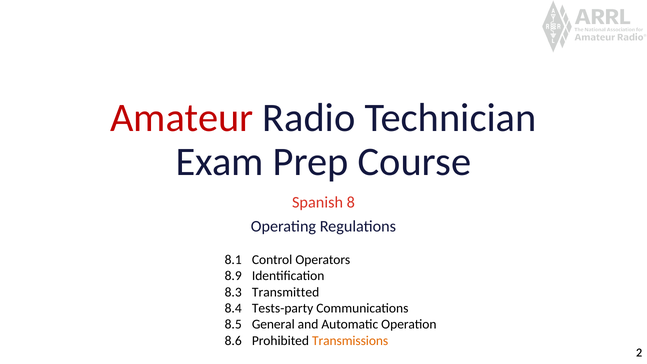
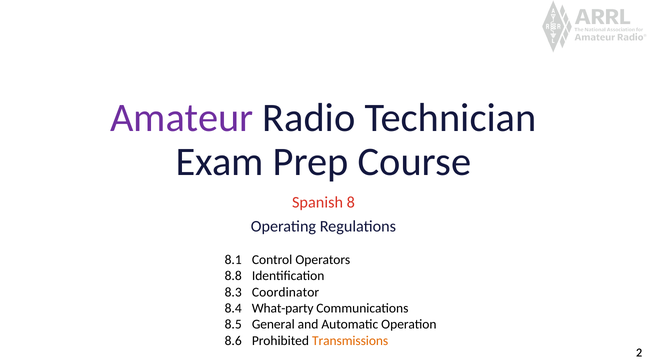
Amateur colour: red -> purple
8.9: 8.9 -> 8.8
Transmitted: Transmitted -> Coordinator
Tests-party: Tests-party -> What-party
